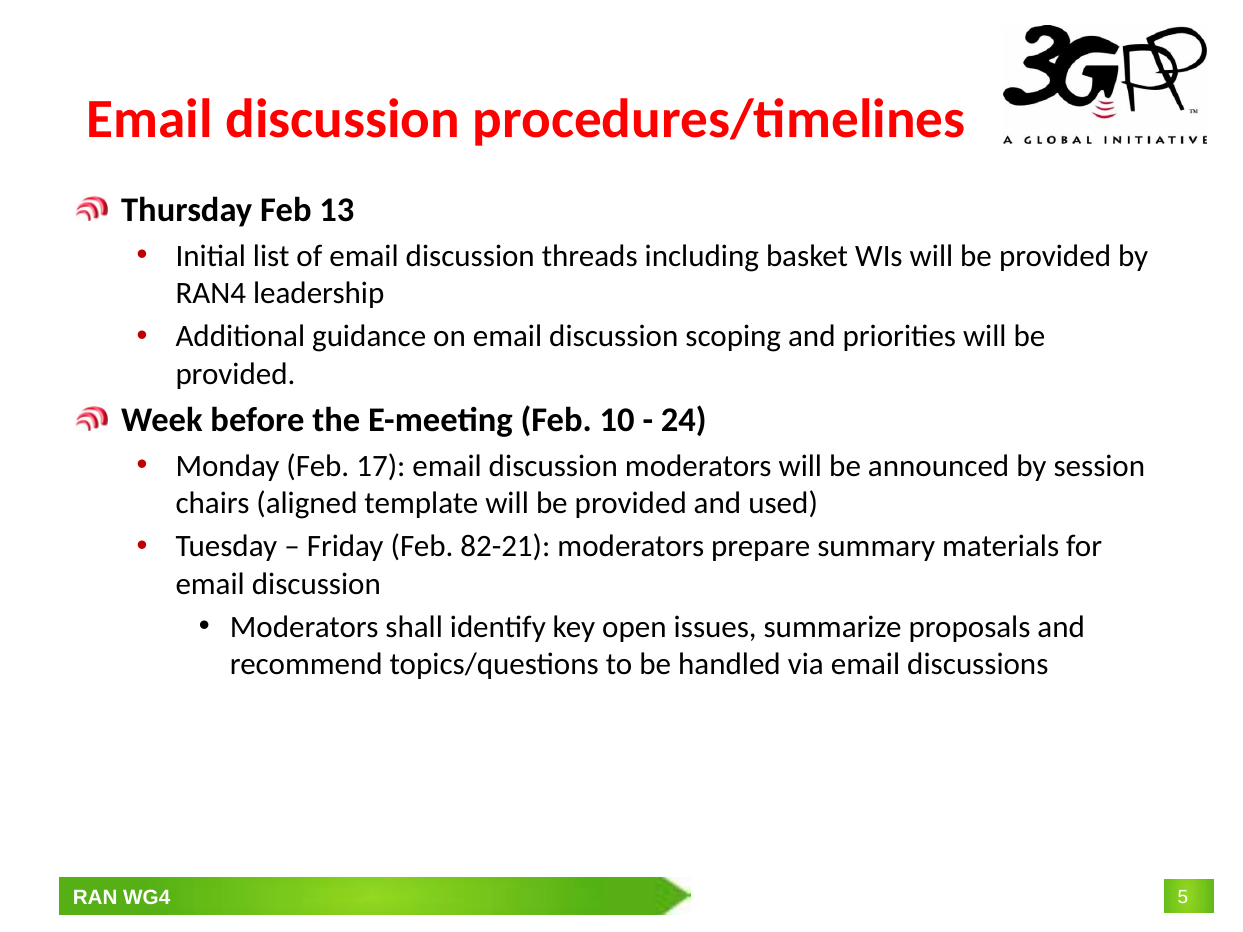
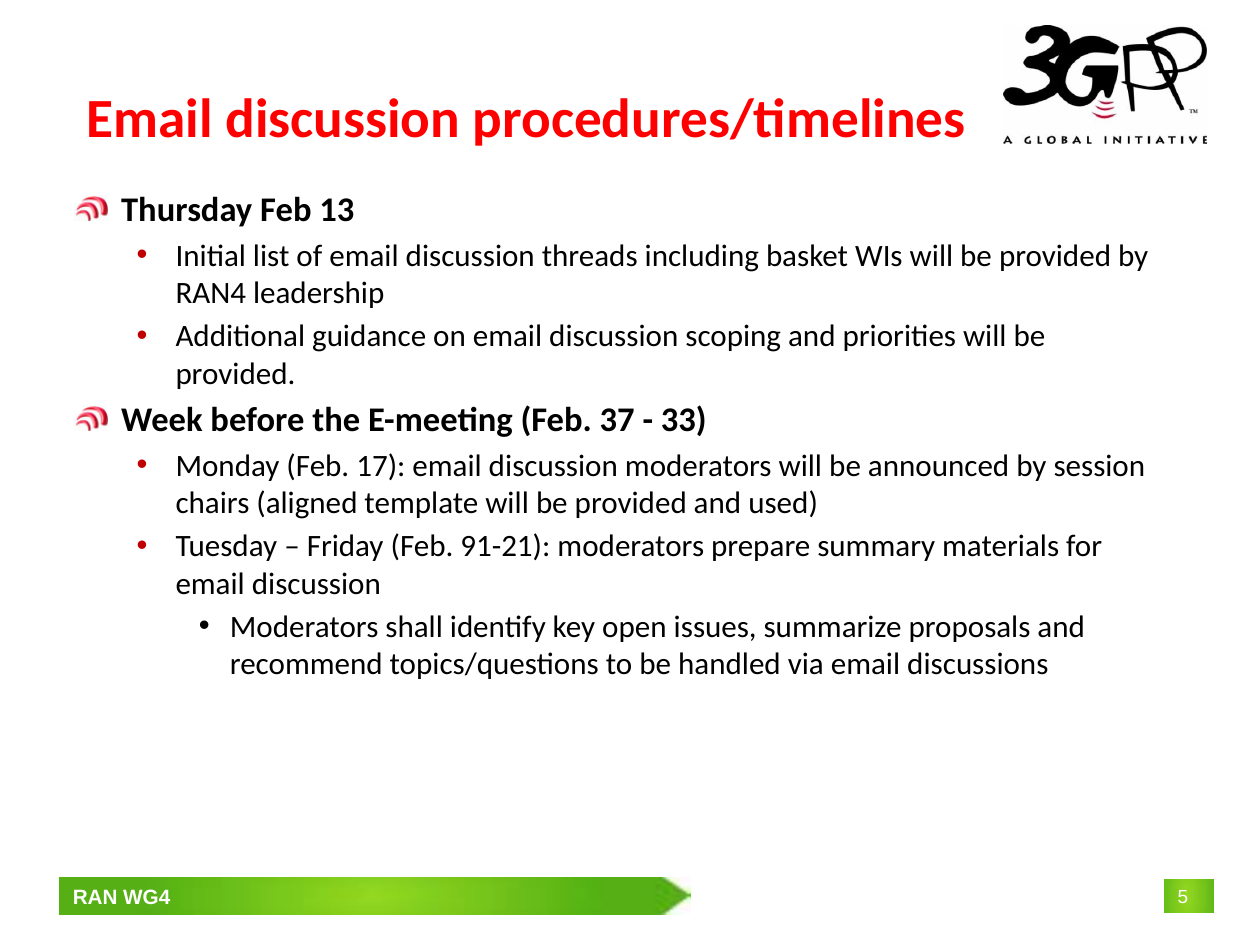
10: 10 -> 37
24: 24 -> 33
82-21: 82-21 -> 91-21
